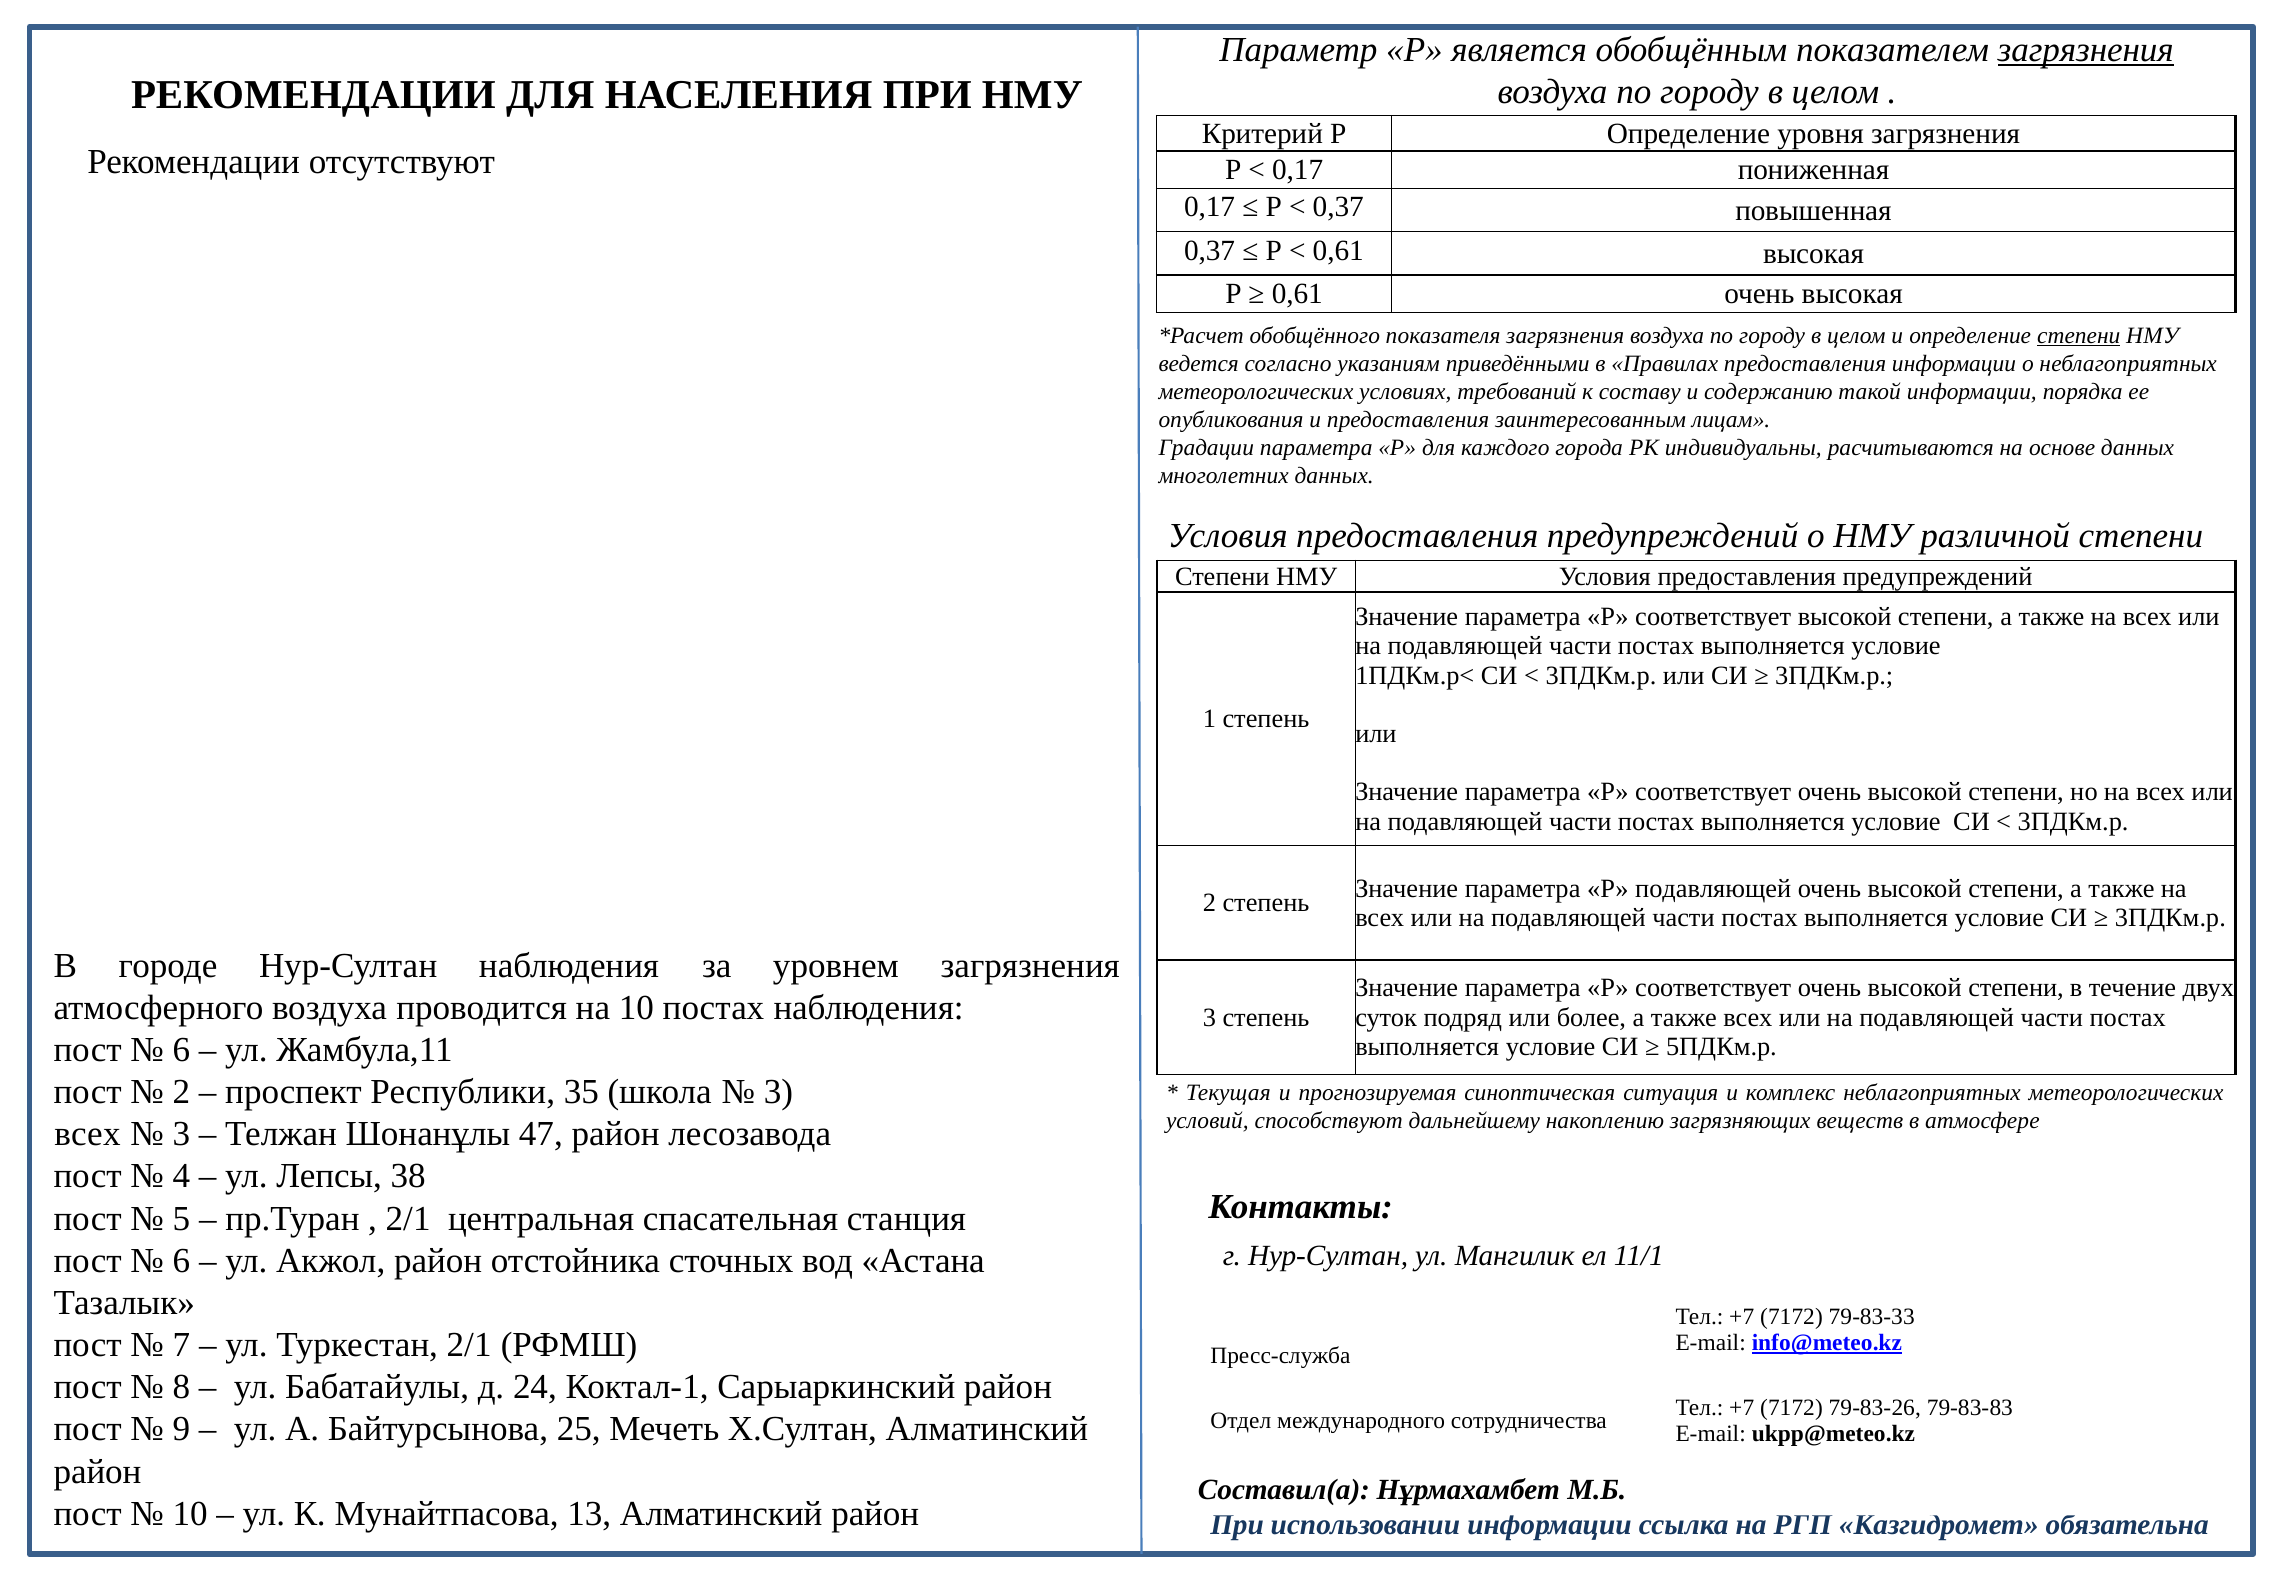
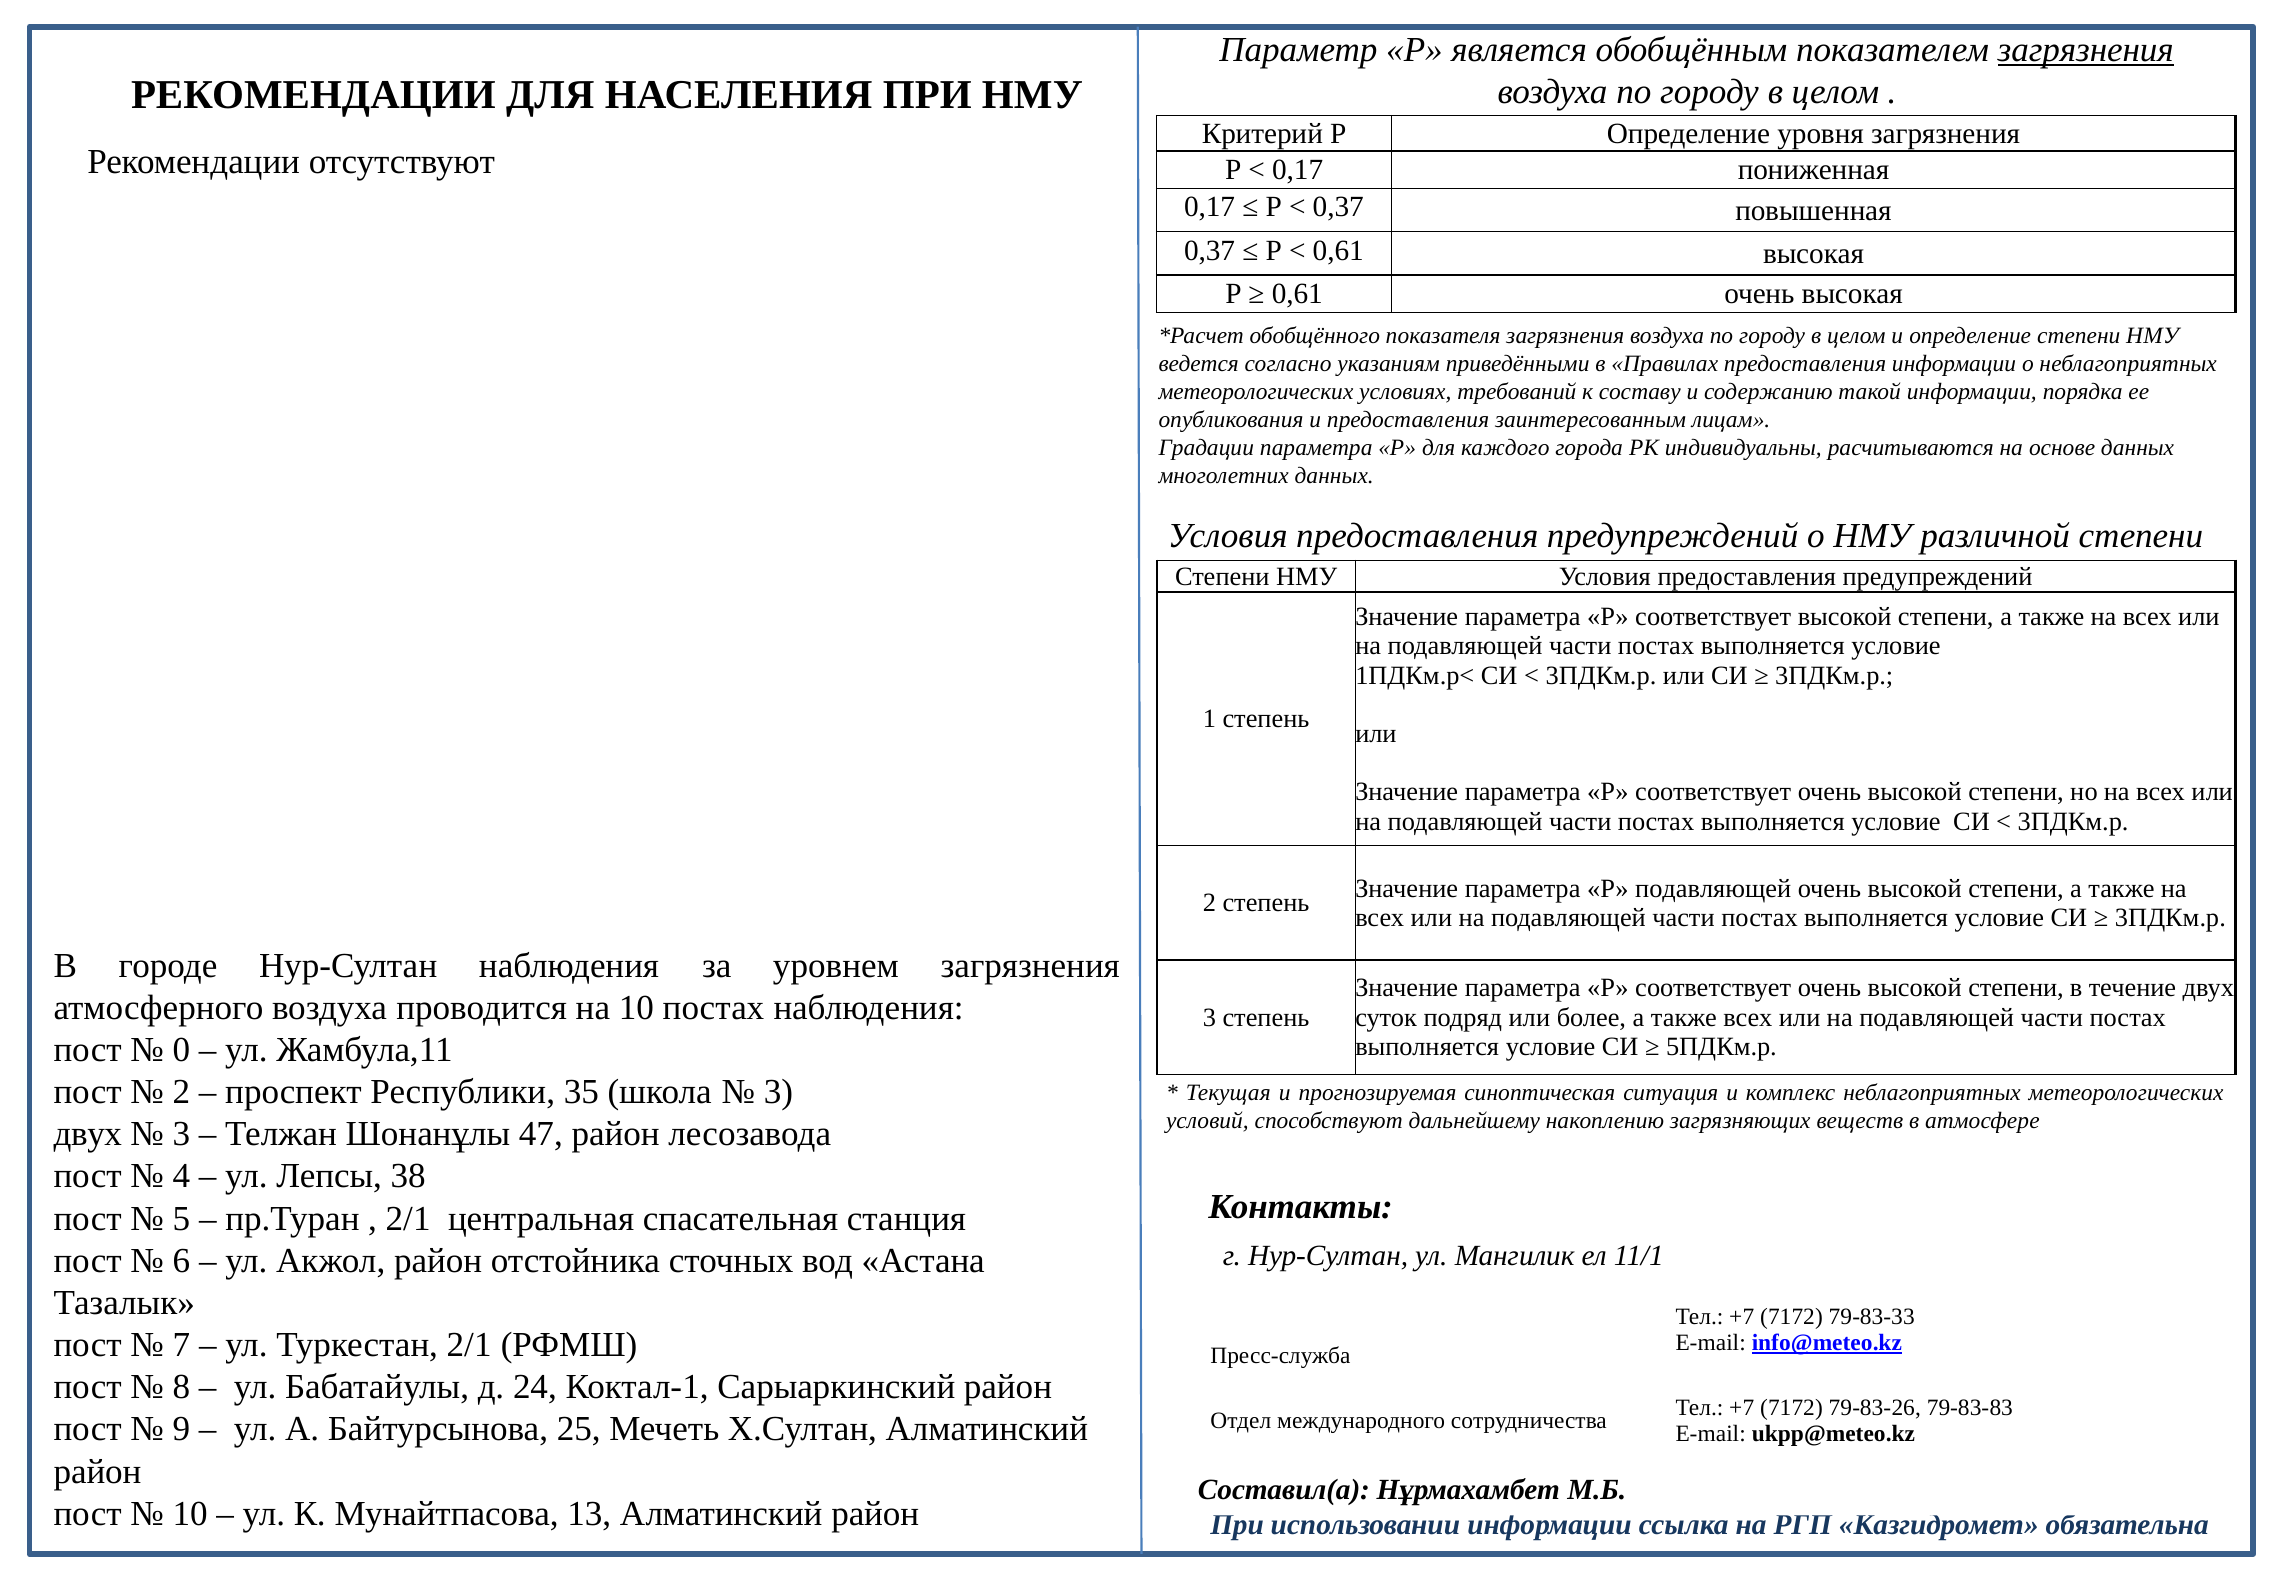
степени at (2079, 336) underline: present -> none
6 at (181, 1050): 6 -> 0
всех at (87, 1134): всех -> двух
